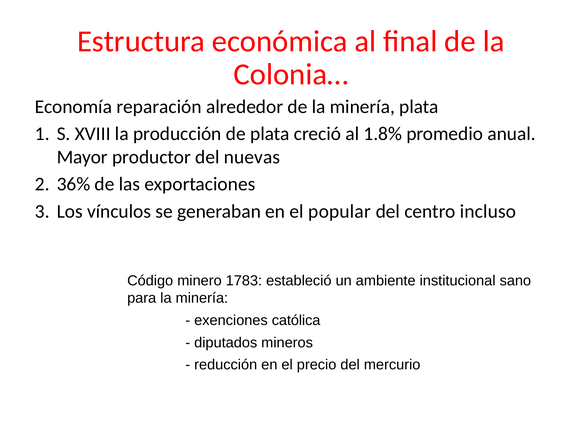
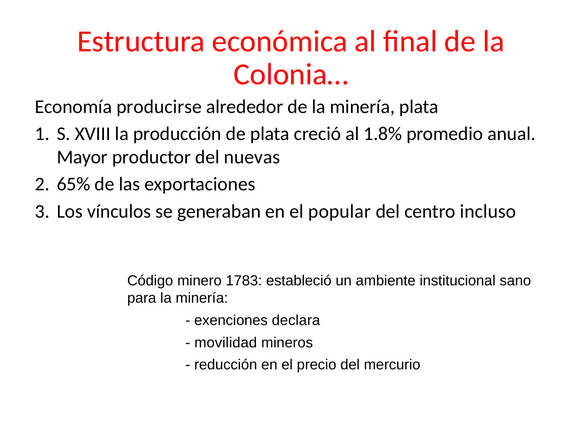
reparación: reparación -> producirse
36%: 36% -> 65%
católica: católica -> declara
diputados: diputados -> movilidad
